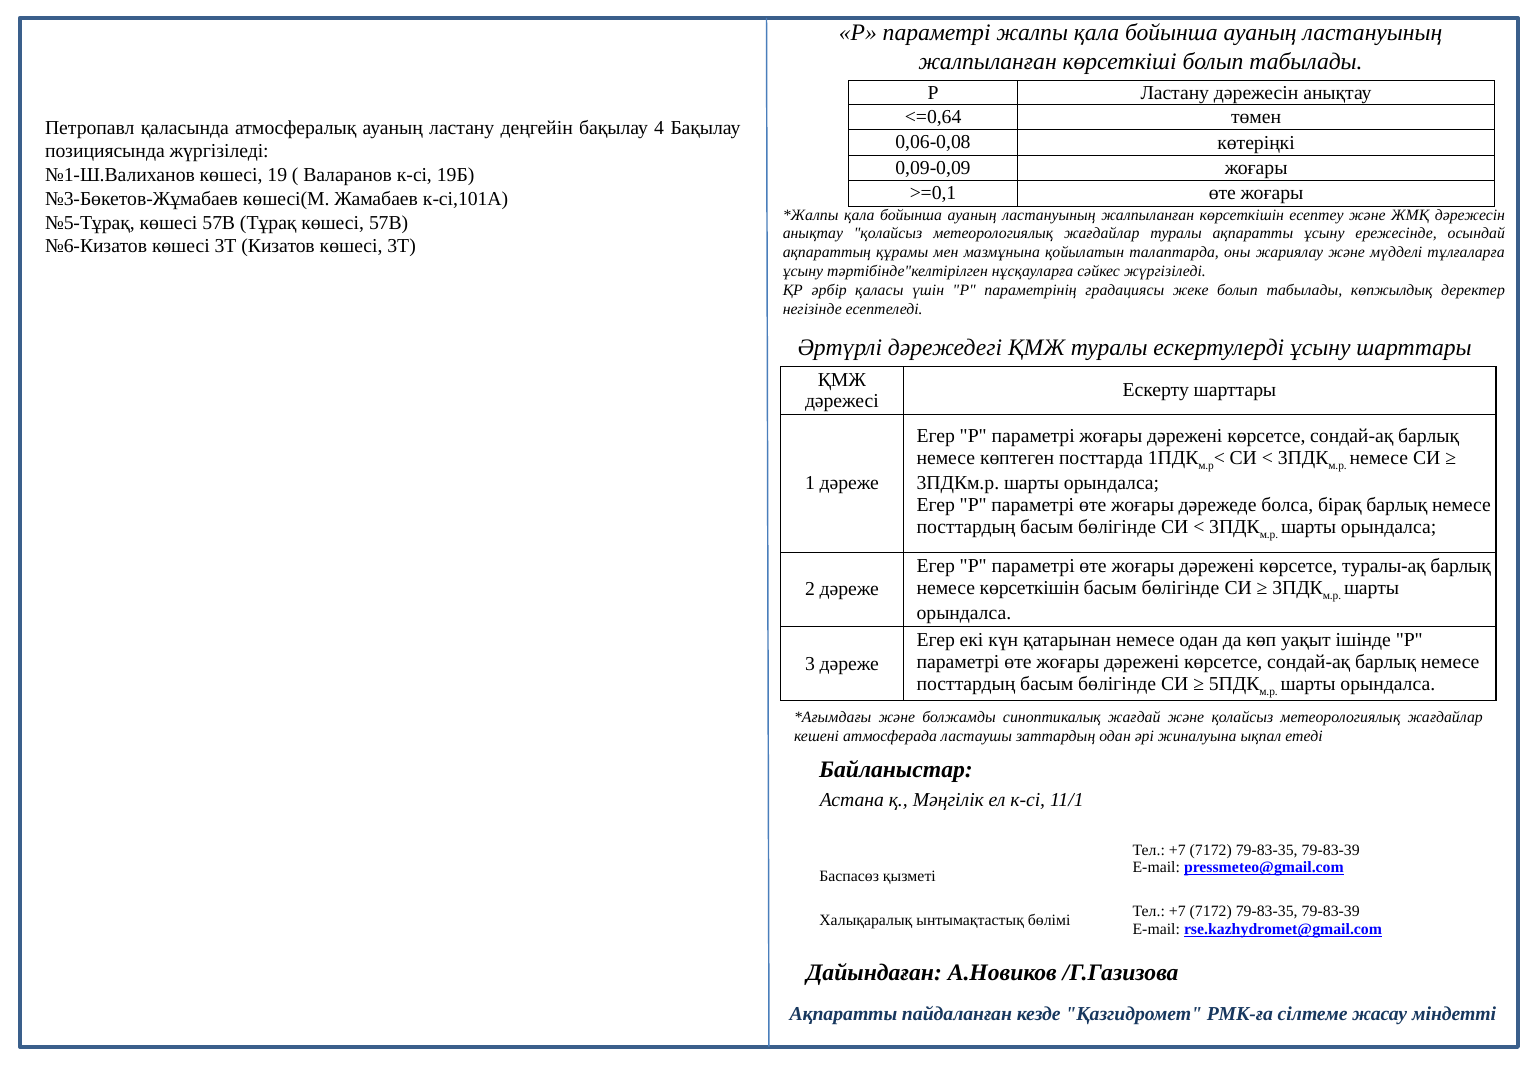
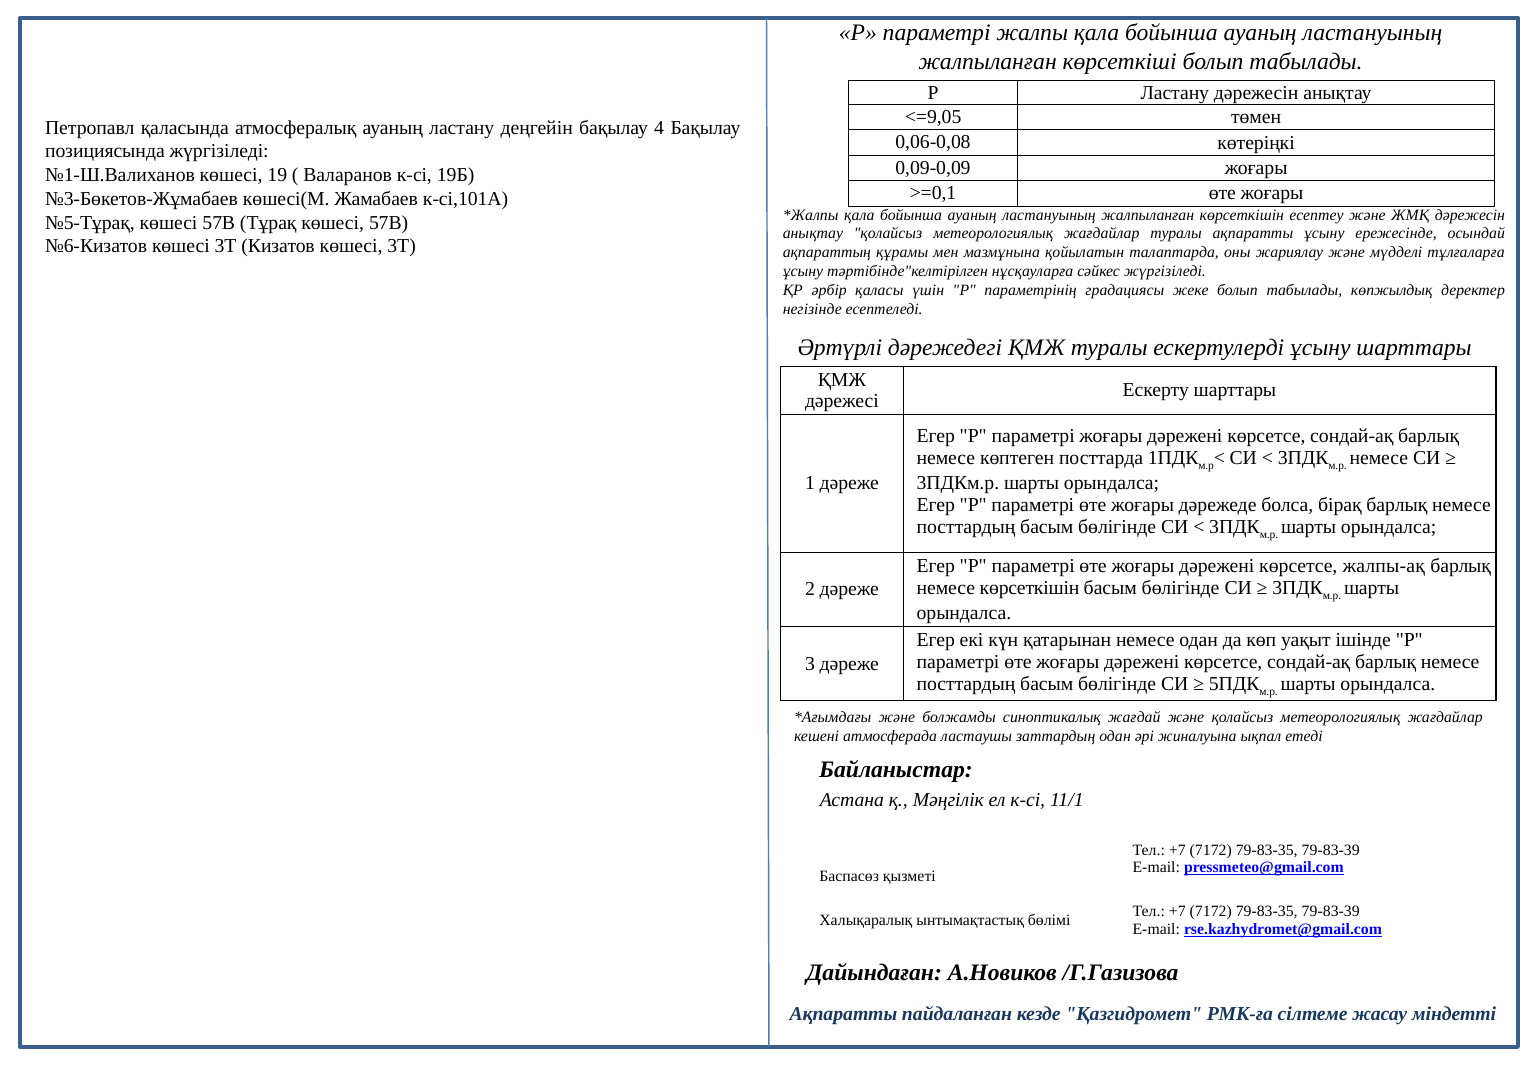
<=0,64: <=0,64 -> <=9,05
туралы-ақ: туралы-ақ -> жалпы-ақ
